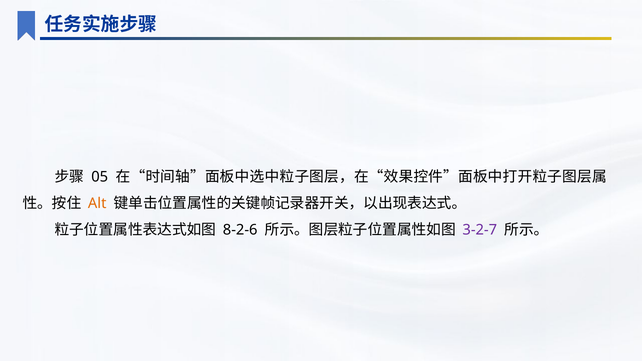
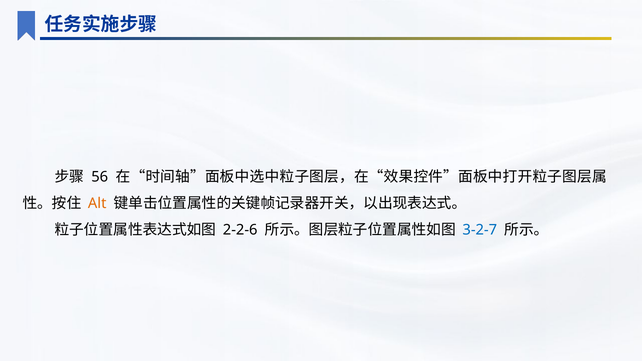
05: 05 -> 56
8-2-6: 8-2-6 -> 2-2-6
3-2-7 colour: purple -> blue
